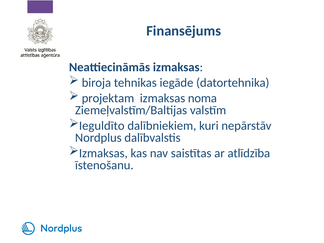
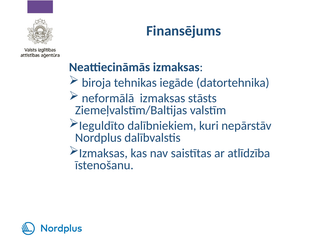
projektam: projektam -> neformālā
noma: noma -> stāsts
